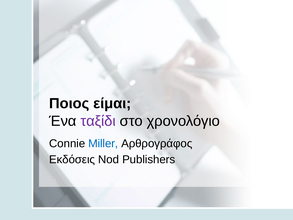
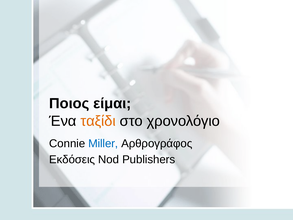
ταξίδι colour: purple -> orange
